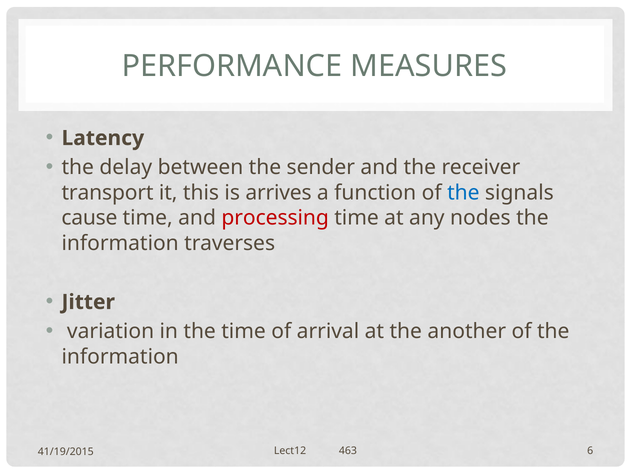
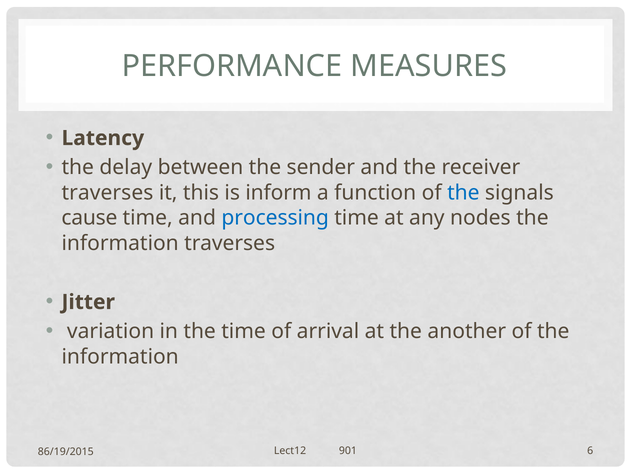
transport at (108, 193): transport -> traverses
arrives: arrives -> inform
processing colour: red -> blue
463: 463 -> 901
41/19/2015: 41/19/2015 -> 86/19/2015
